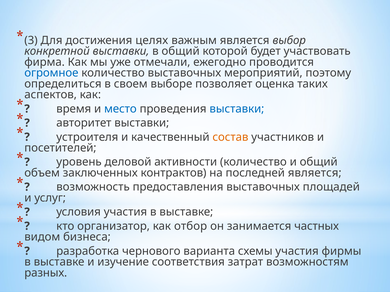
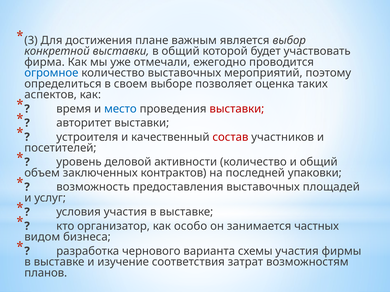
целях: целях -> плане
выставки at (237, 109) colour: blue -> red
состав colour: orange -> red
последней является: является -> упаковки
отбор: отбор -> особо
разных: разных -> планов
